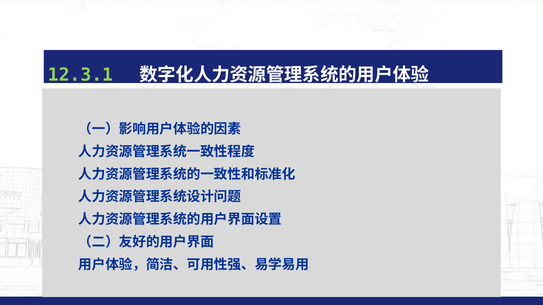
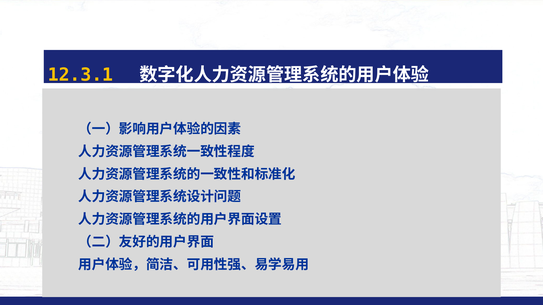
12.3.1 colour: light green -> yellow
